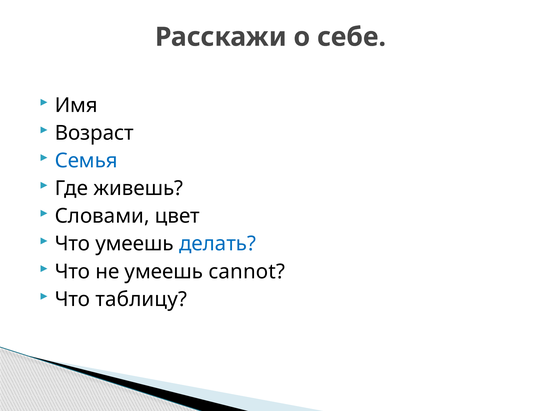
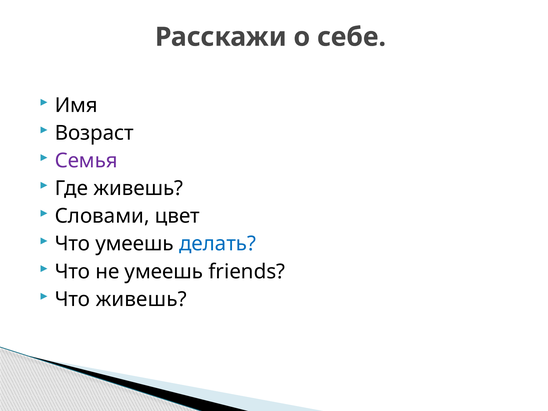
Семья colour: blue -> purple
cannot: cannot -> friends
Что таблицу: таблицу -> живешь
